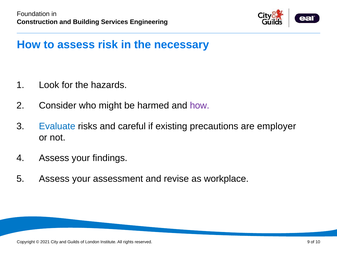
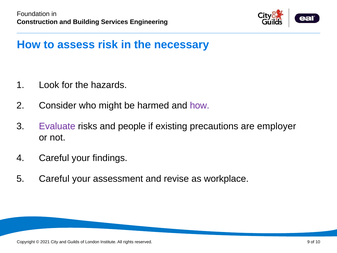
Evaluate colour: blue -> purple
careful: careful -> people
Assess at (54, 158): Assess -> Careful
Assess at (54, 179): Assess -> Careful
